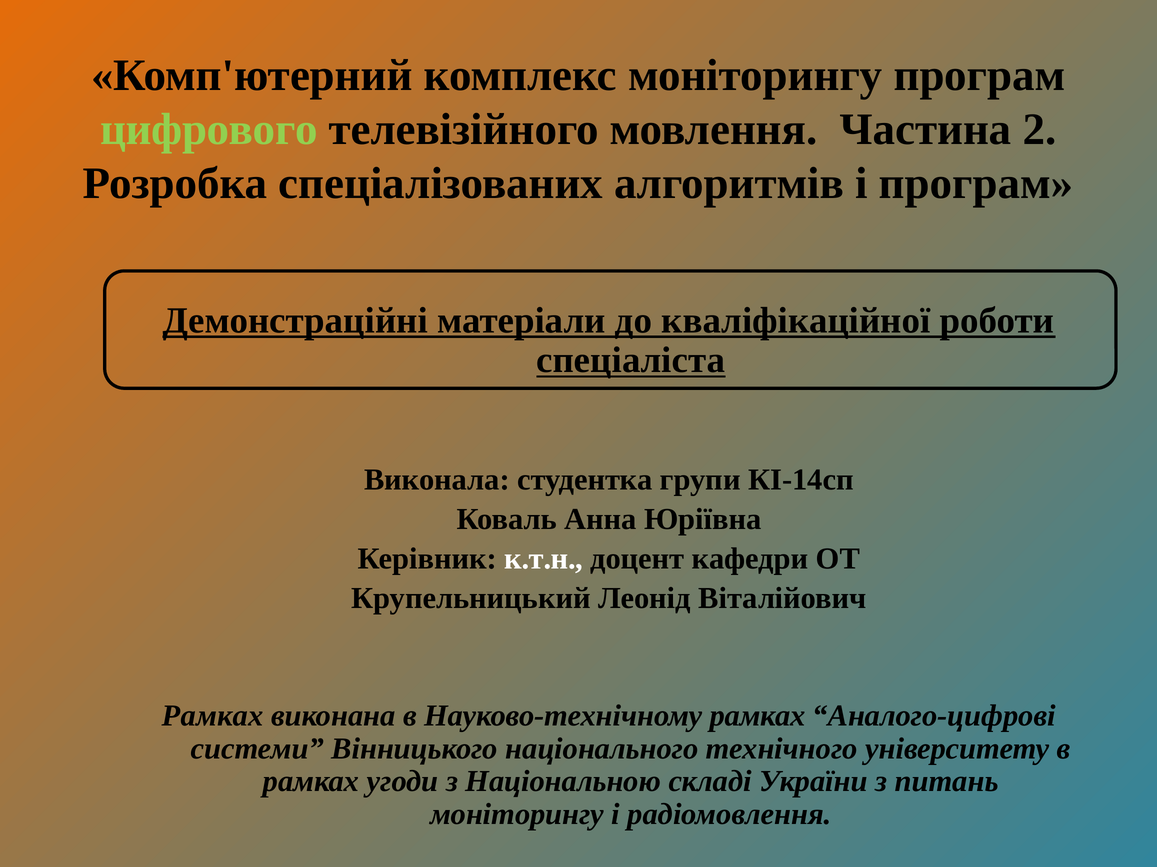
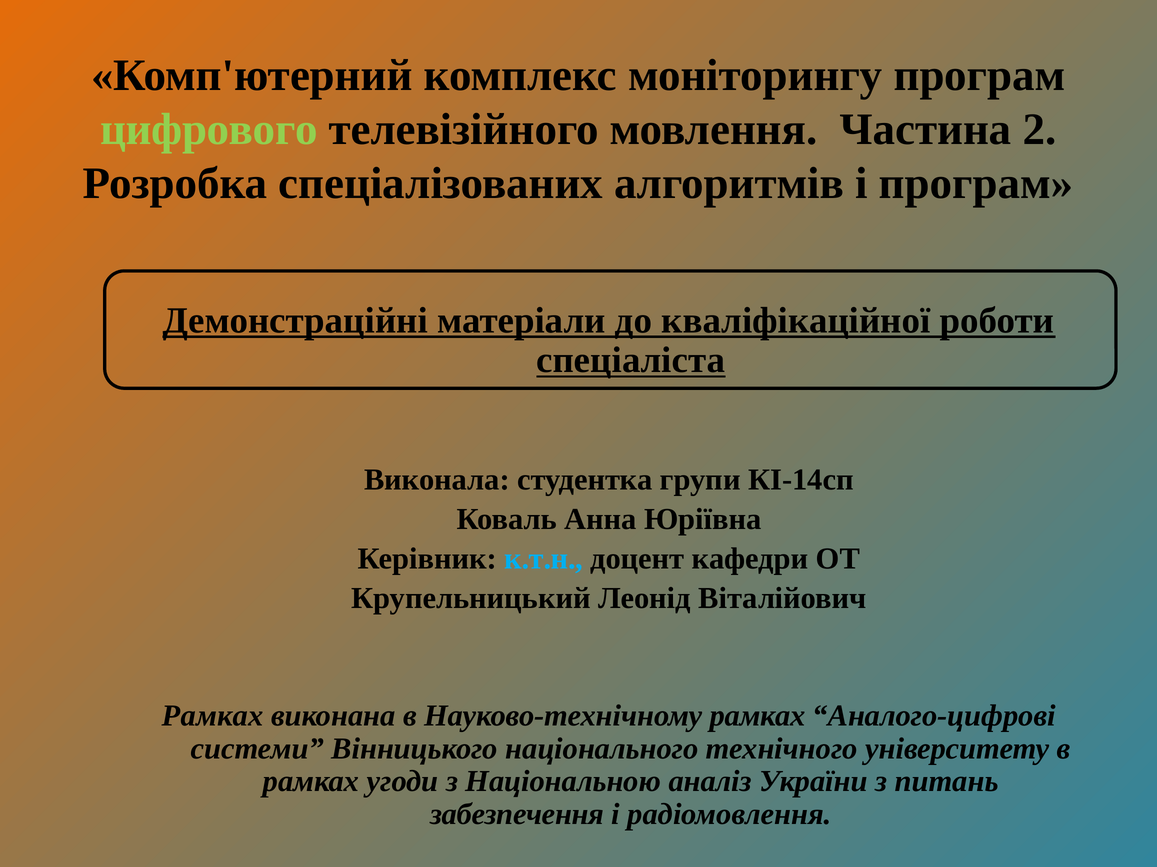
к.т.н colour: white -> light blue
складі: складі -> аналіз
моніторингу at (517, 815): моніторингу -> забезпечення
